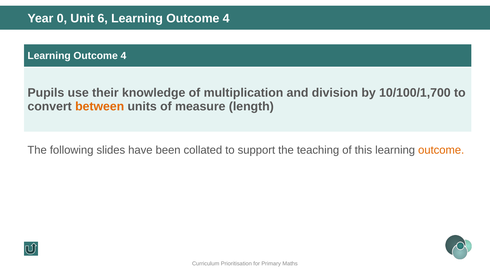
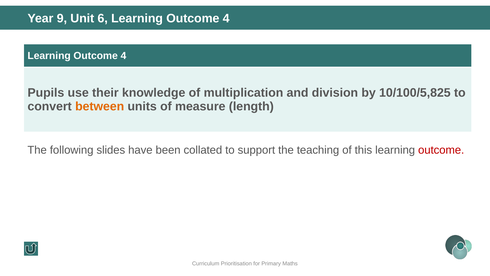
0: 0 -> 9
10/100/1,700: 10/100/1,700 -> 10/100/5,825
outcome at (441, 150) colour: orange -> red
